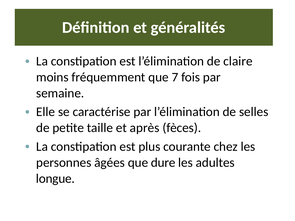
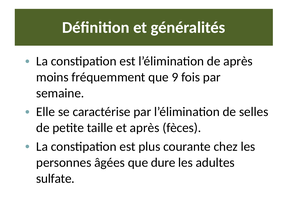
de claire: claire -> après
7: 7 -> 9
longue: longue -> sulfate
